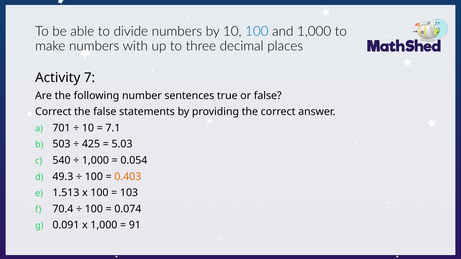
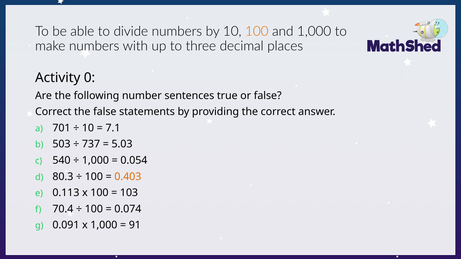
100 at (257, 32) colour: blue -> orange
7: 7 -> 0
425: 425 -> 737
49.3: 49.3 -> 80.3
1.513: 1.513 -> 0.113
